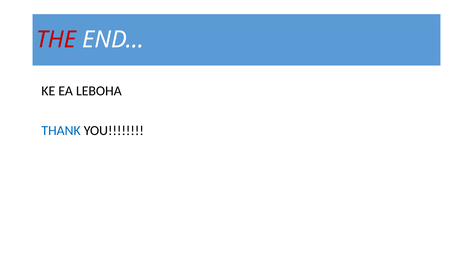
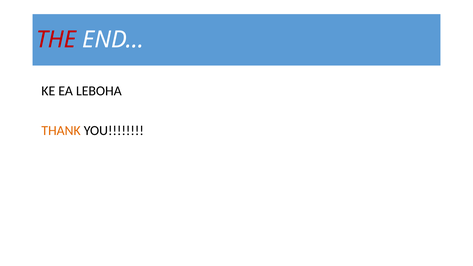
THANK colour: blue -> orange
